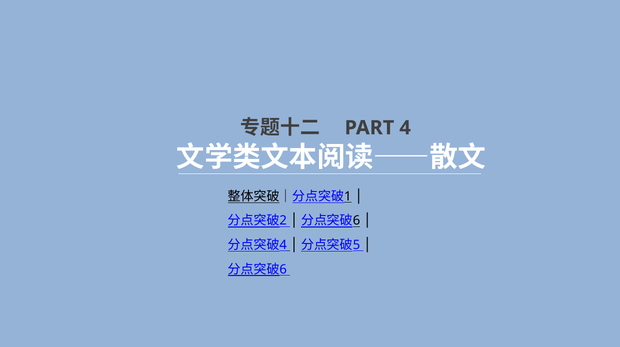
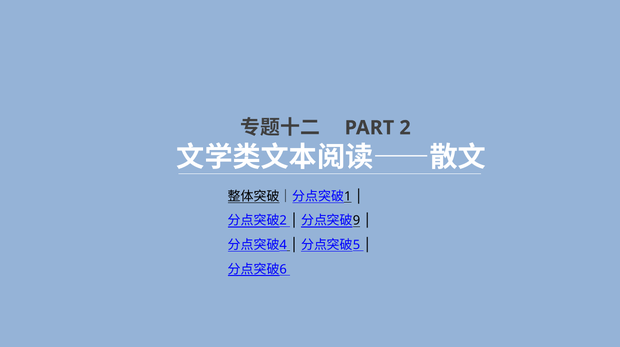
PART 4: 4 -> 2
6 at (356, 221): 6 -> 9
